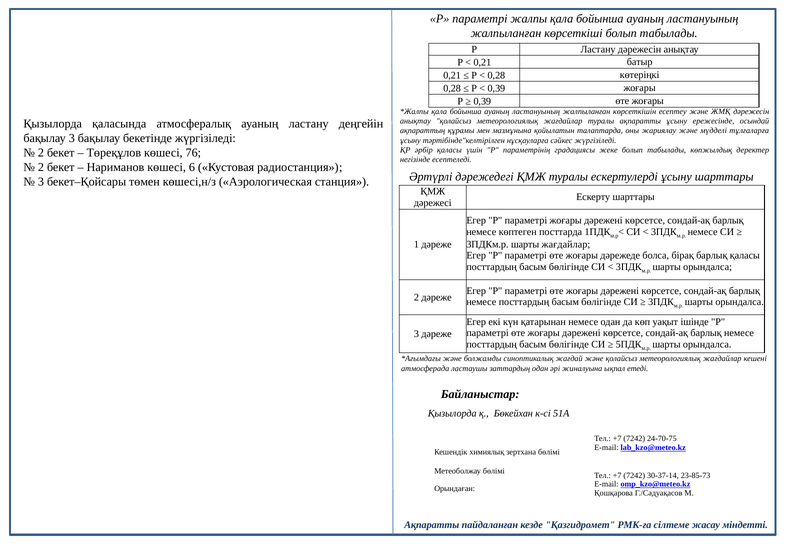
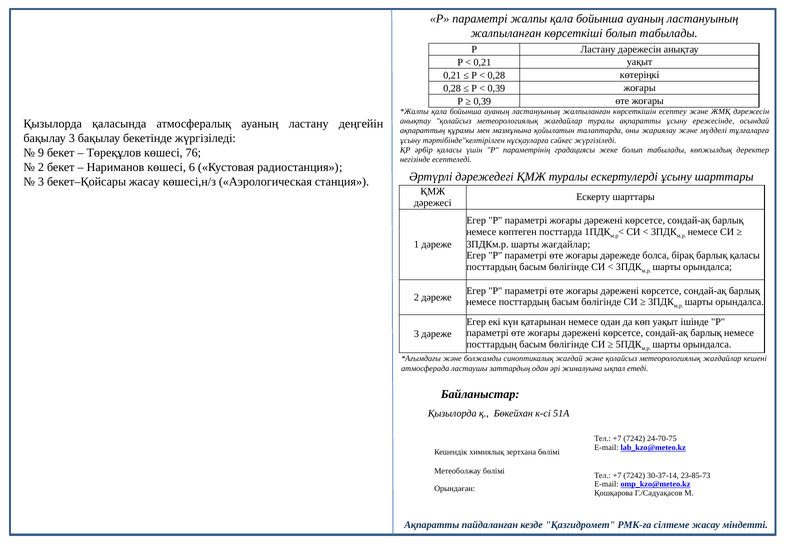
0,21 батыр: батыр -> уақыт
2 at (41, 153): 2 -> 9
бекет–Қойсары төмен: төмен -> жасау
